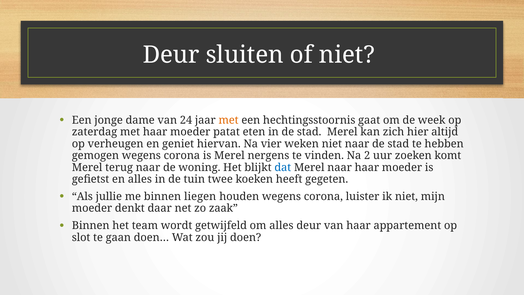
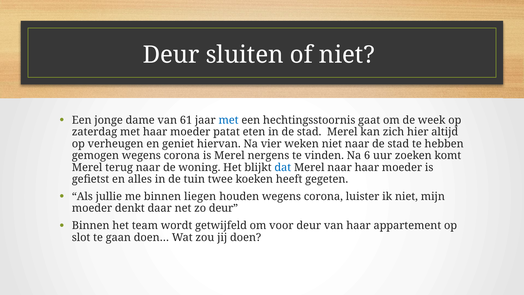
24: 24 -> 61
met at (229, 120) colour: orange -> blue
2: 2 -> 6
zo zaak: zaak -> deur
om alles: alles -> voor
